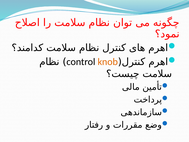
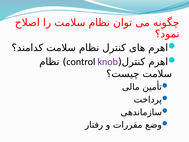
knob colour: orange -> purple
